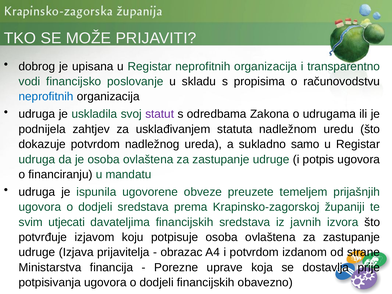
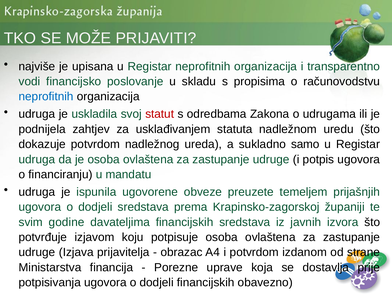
dobrog: dobrog -> najviše
statut colour: purple -> red
utjecati: utjecati -> godine
